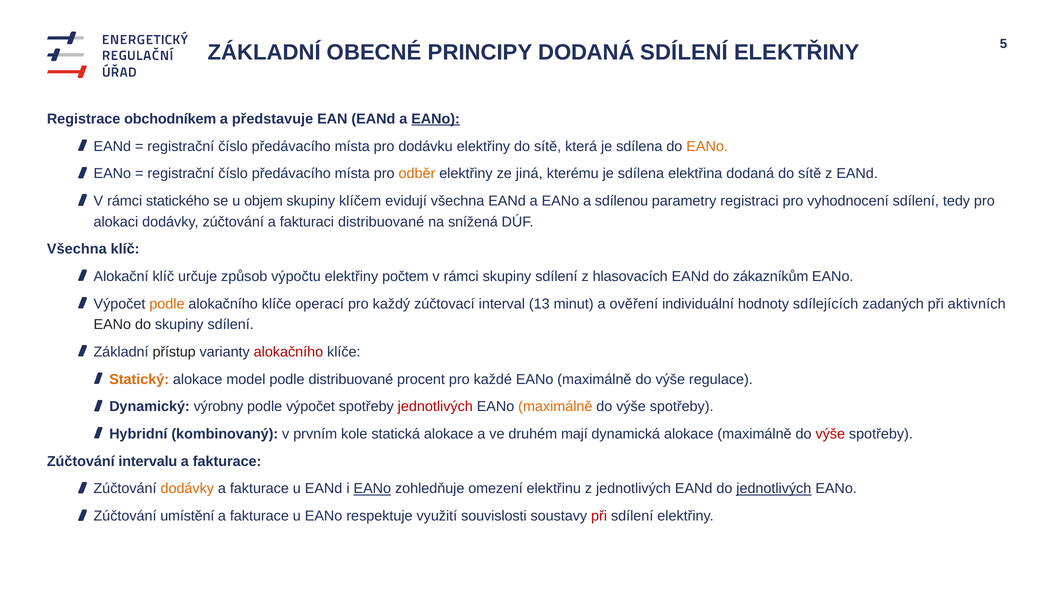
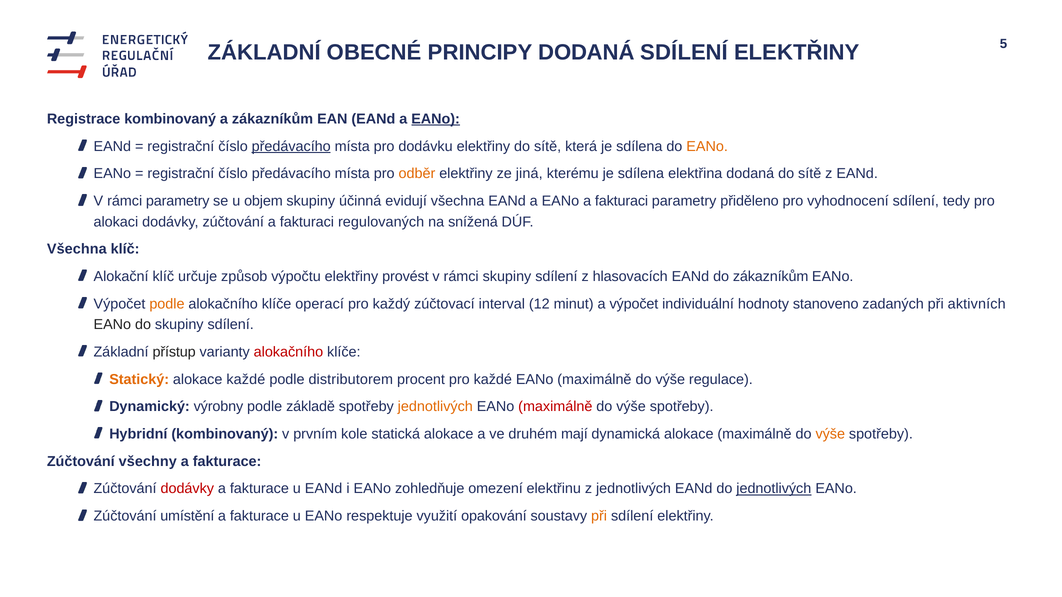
Registrace obchodníkem: obchodníkem -> kombinovaný
a představuje: představuje -> zákazníkům
předávacího at (291, 146) underline: none -> present
rámci statického: statického -> parametry
klíčem: klíčem -> účinná
EANo a sdílenou: sdílenou -> fakturaci
registraci: registraci -> přiděleno
fakturaci distribuované: distribuované -> regulovaných
počtem: počtem -> provést
13: 13 -> 12
a ověření: ověření -> výpočet
sdílejících: sdílejících -> stanoveno
alokace model: model -> každé
podle distribuované: distribuované -> distributorem
podle výpočet: výpočet -> základě
jednotlivých at (435, 407) colour: red -> orange
maximálně at (555, 407) colour: orange -> red
výše at (830, 434) colour: red -> orange
intervalu: intervalu -> všechny
dodávky at (187, 489) colour: orange -> red
EANo at (372, 489) underline: present -> none
souvislosti: souvislosti -> opakování
při at (599, 516) colour: red -> orange
